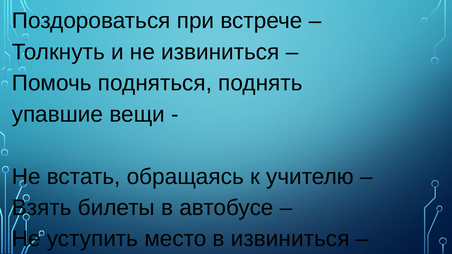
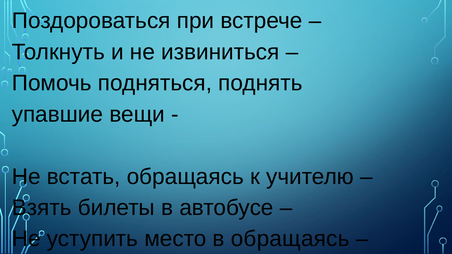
в извиниться: извиниться -> обращаясь
